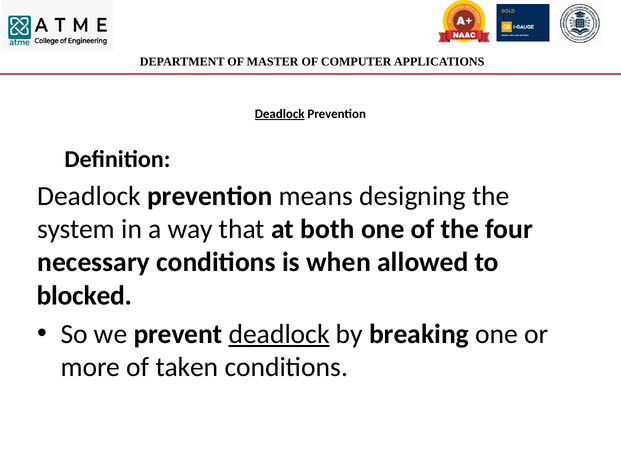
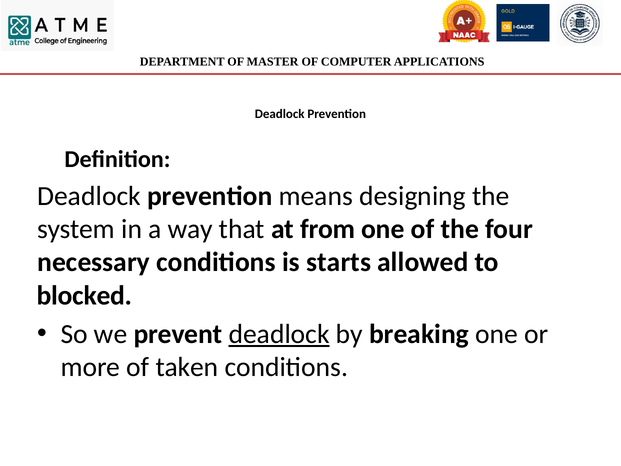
Deadlock at (280, 114) underline: present -> none
both: both -> from
when: when -> starts
